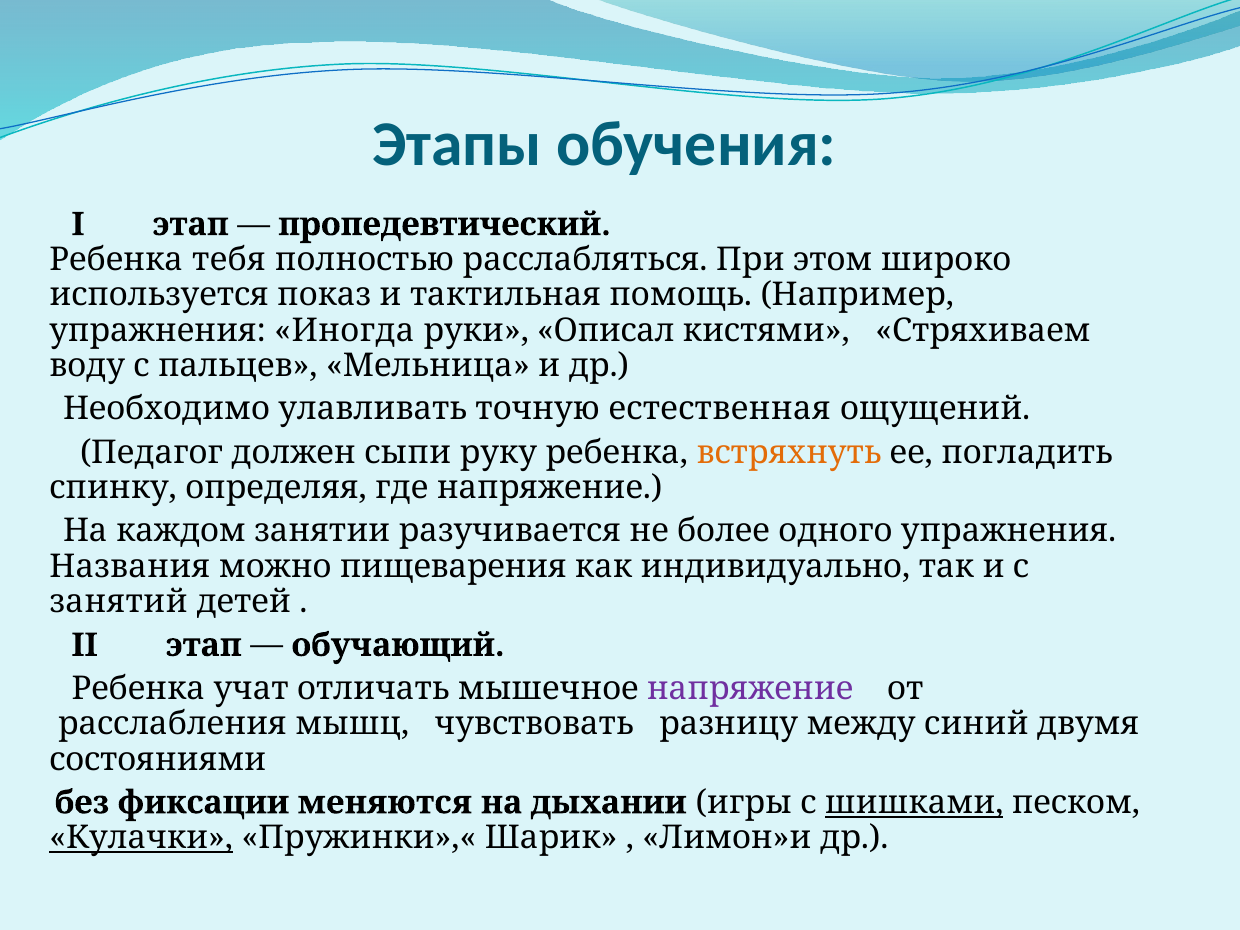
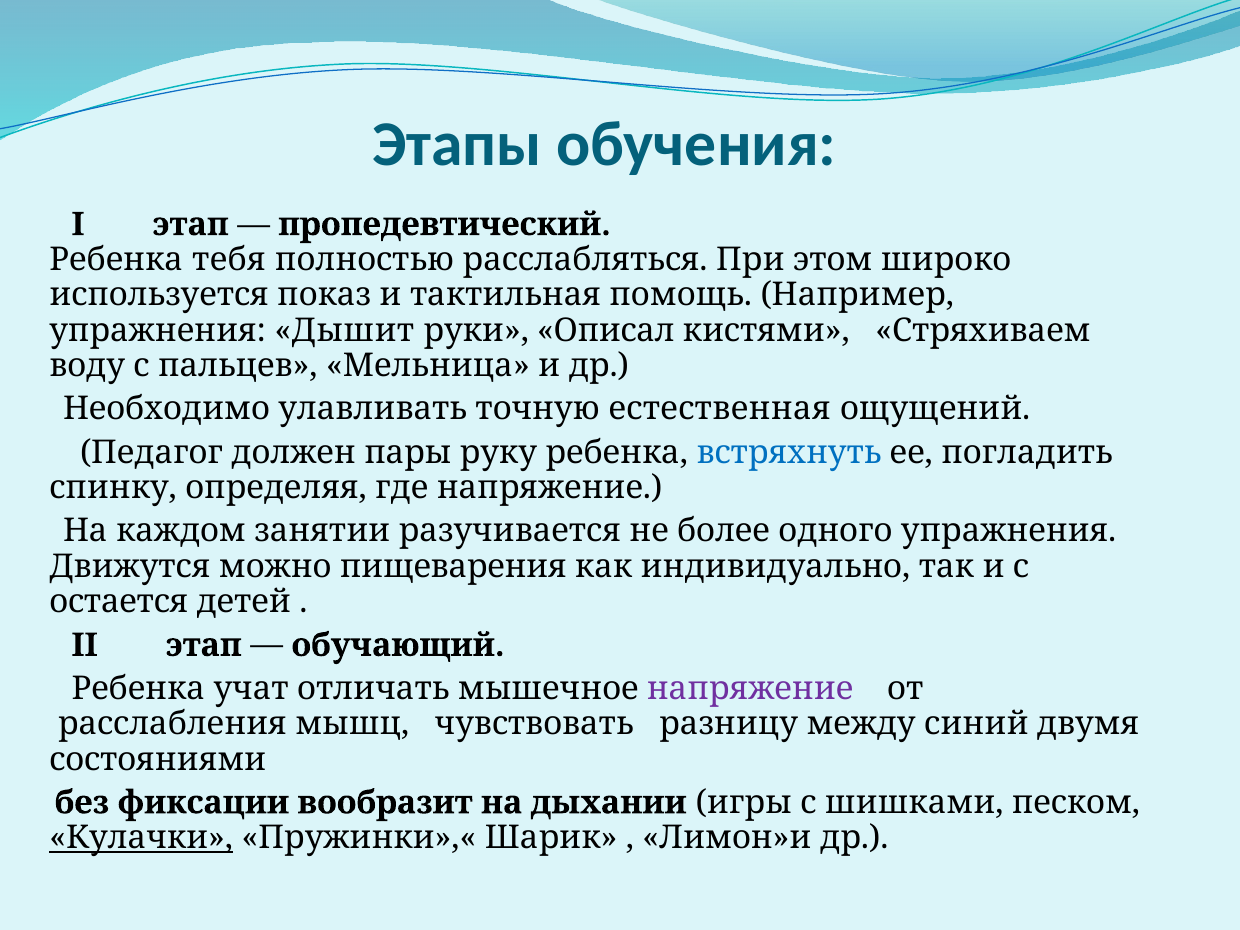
Иногда: Иногда -> Дышит
сыпи: сыпи -> пары
встряхнуть colour: orange -> blue
Названия: Названия -> Движутся
занятий: занятий -> остается
меняются: меняются -> вообразит
шишками underline: present -> none
